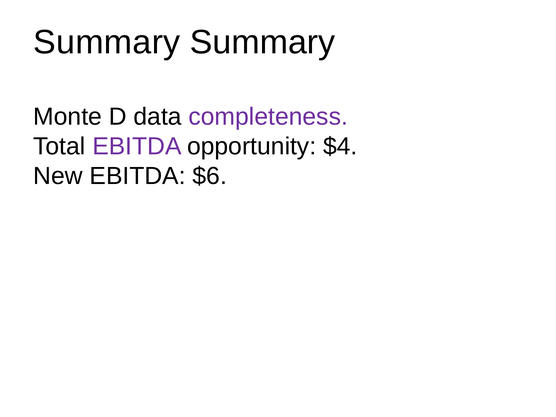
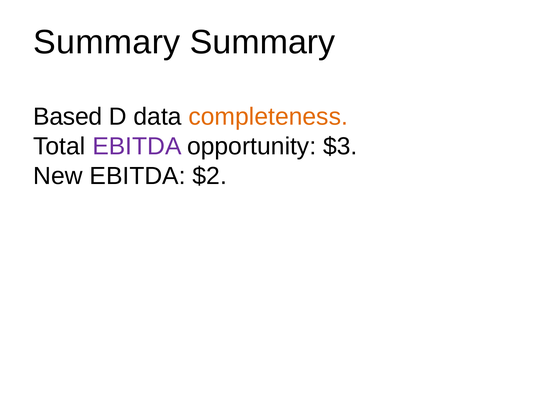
Monte: Monte -> Based
completeness colour: purple -> orange
$4: $4 -> $3
$6: $6 -> $2
